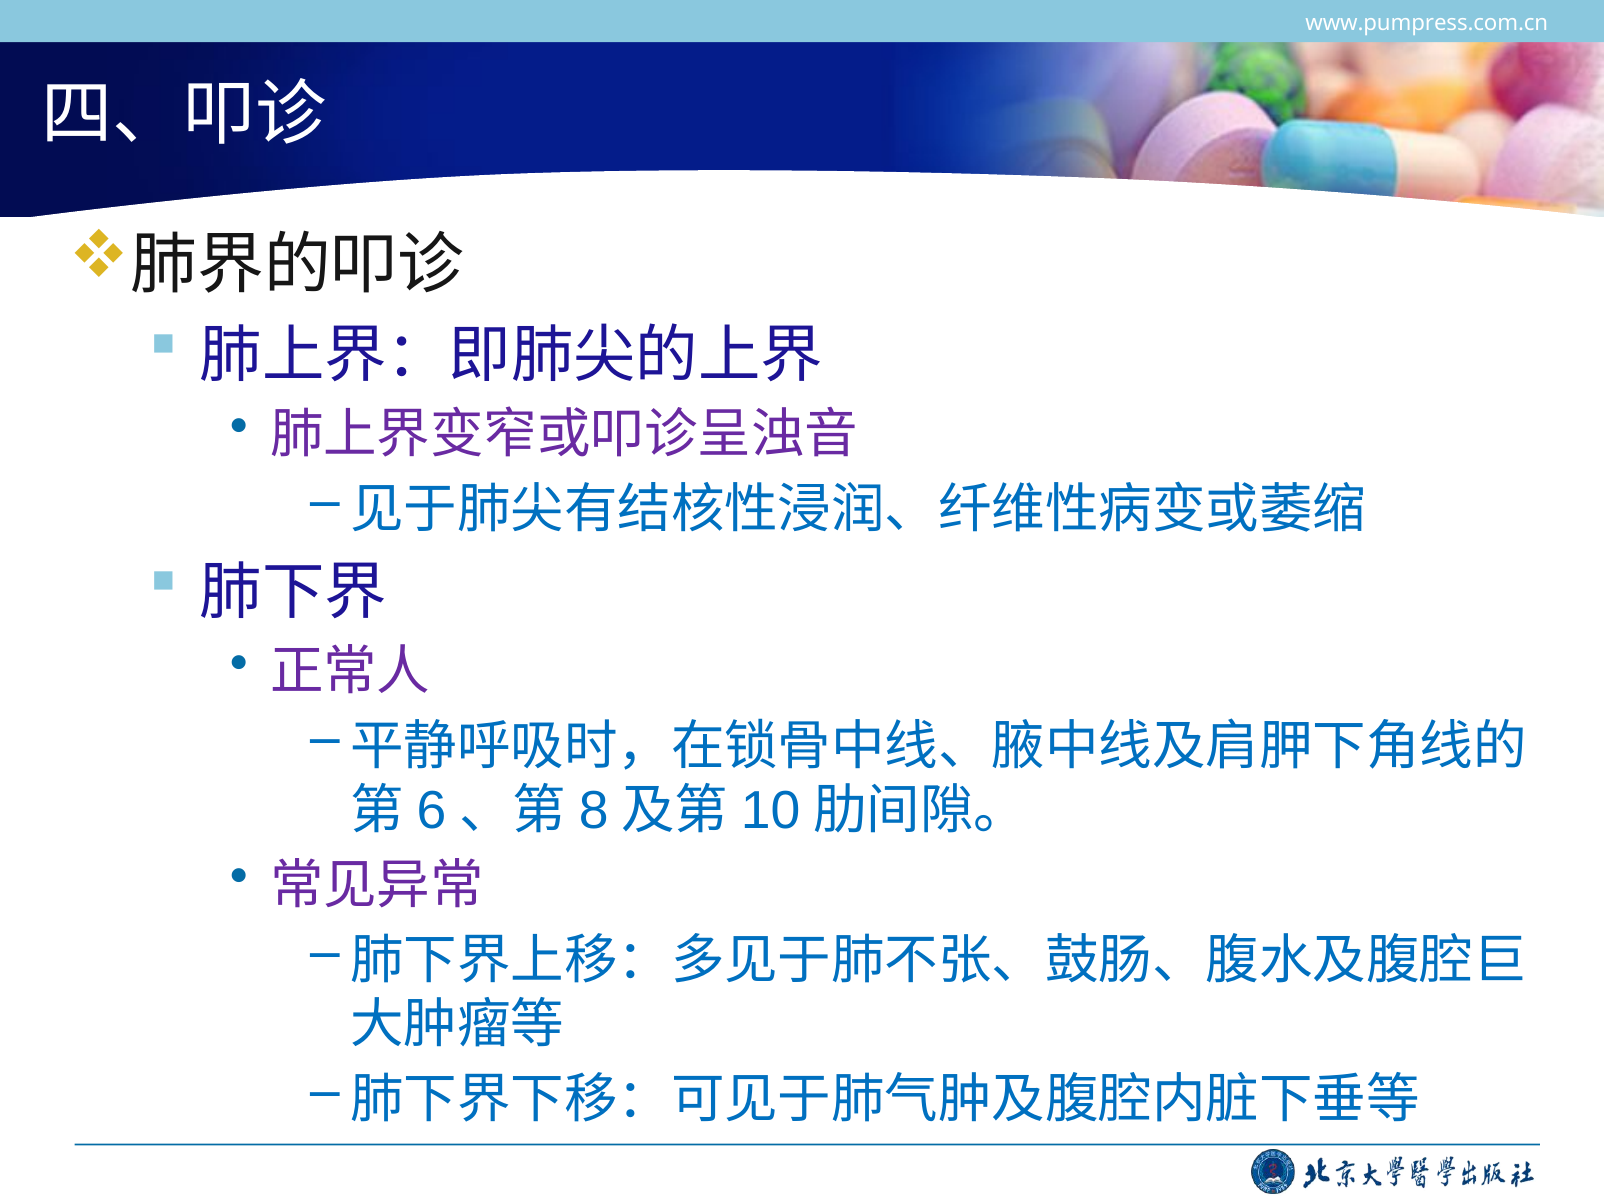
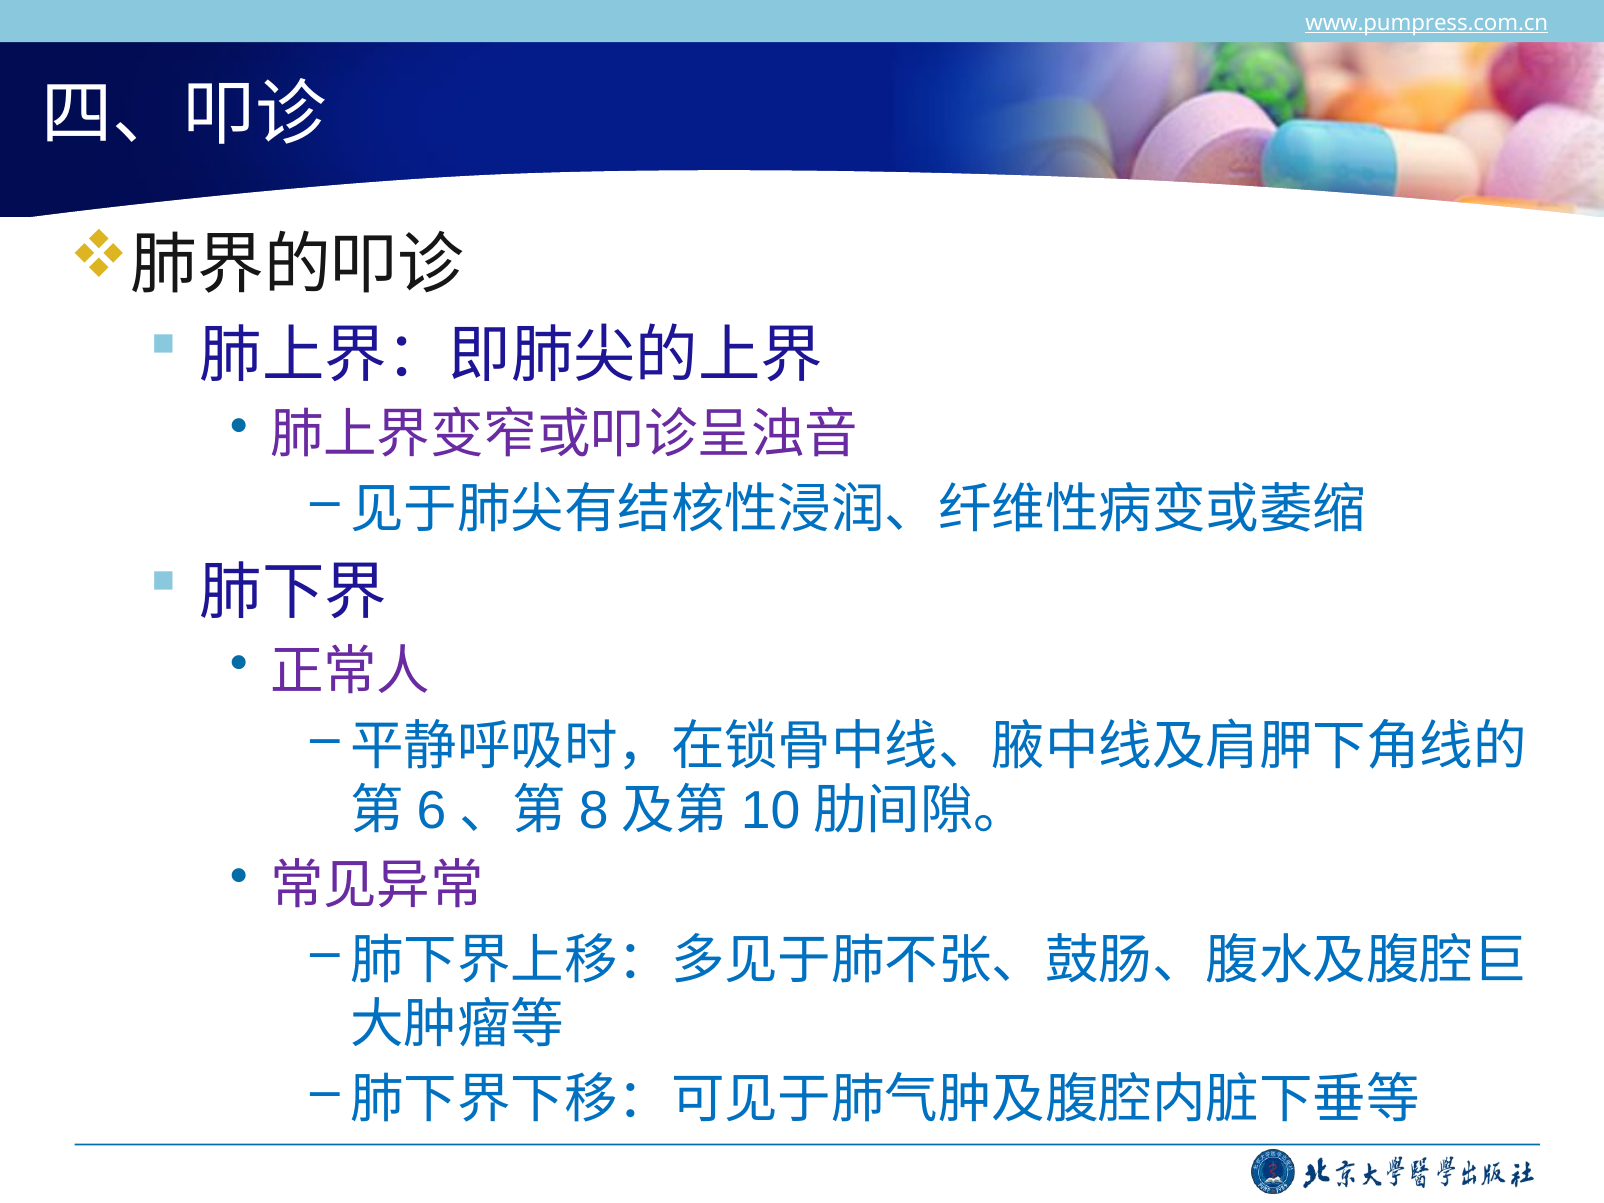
www.pumpress.com.cn underline: none -> present
